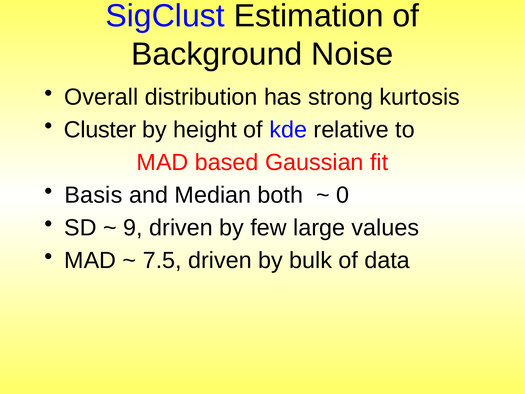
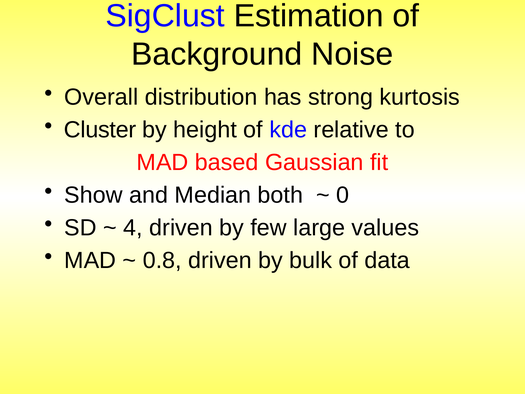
Basis: Basis -> Show
9: 9 -> 4
7.5: 7.5 -> 0.8
